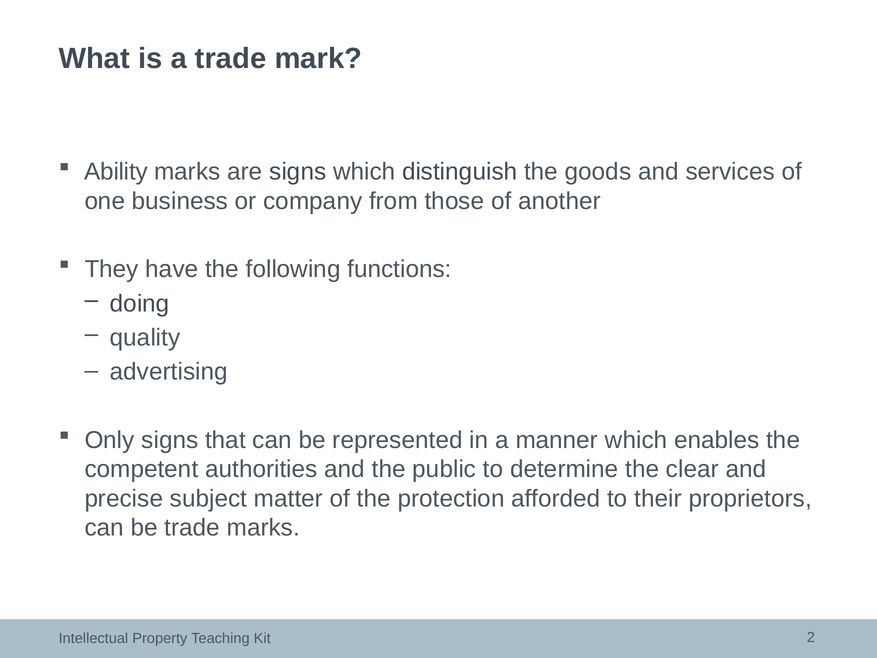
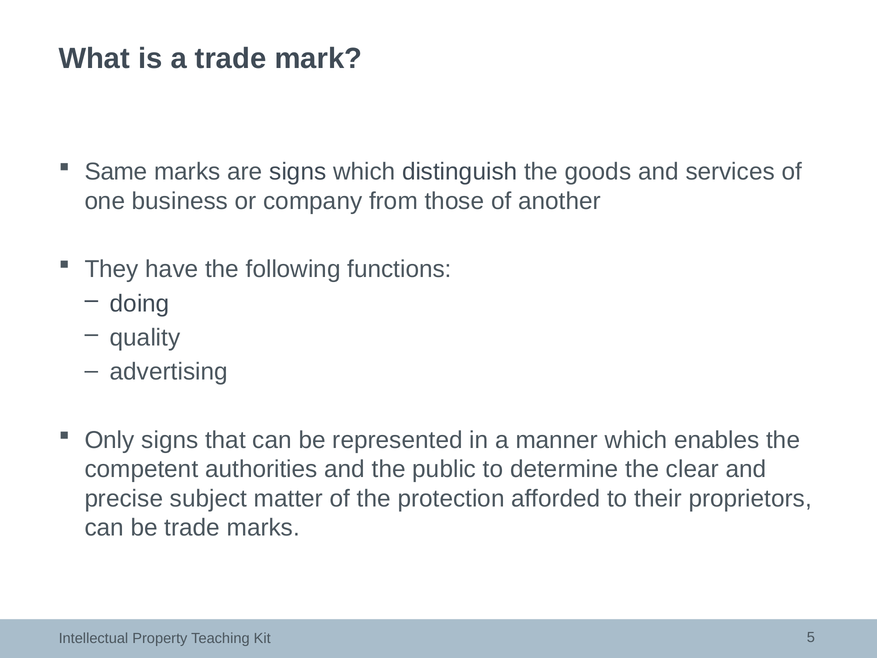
Ability: Ability -> Same
2: 2 -> 5
